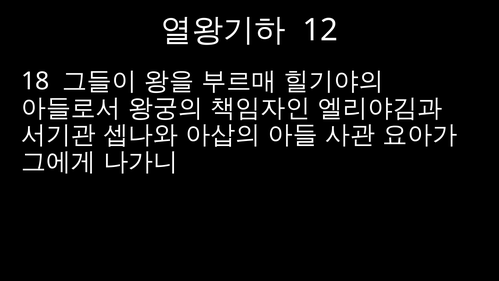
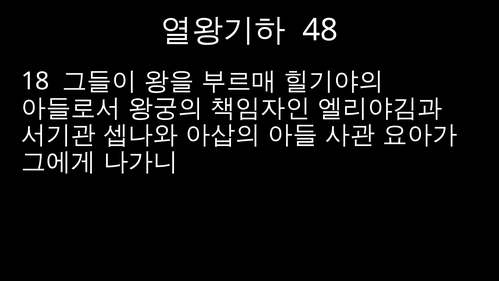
12: 12 -> 48
